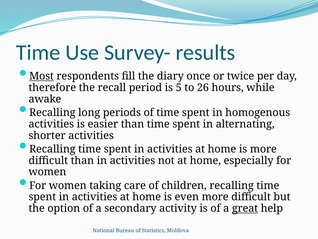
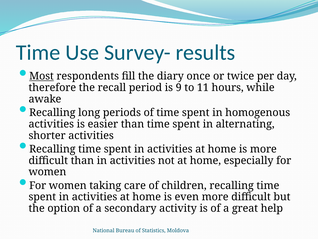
5: 5 -> 9
26: 26 -> 11
great underline: present -> none
